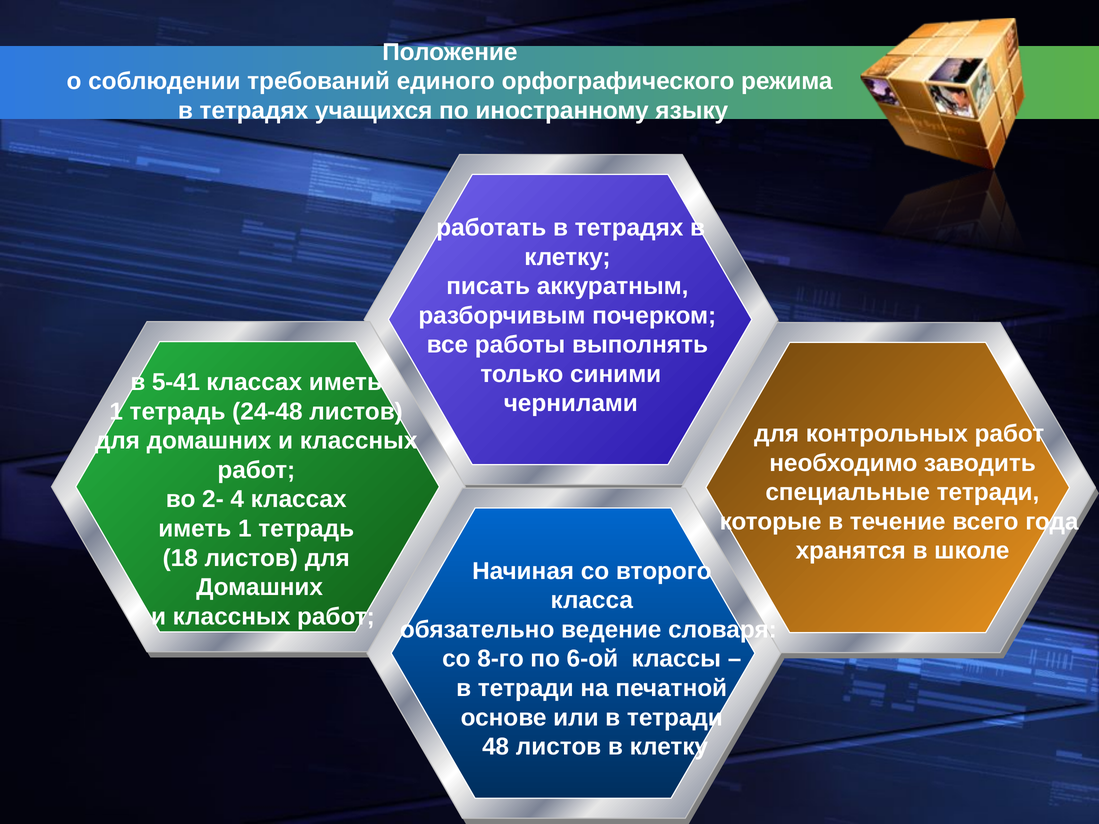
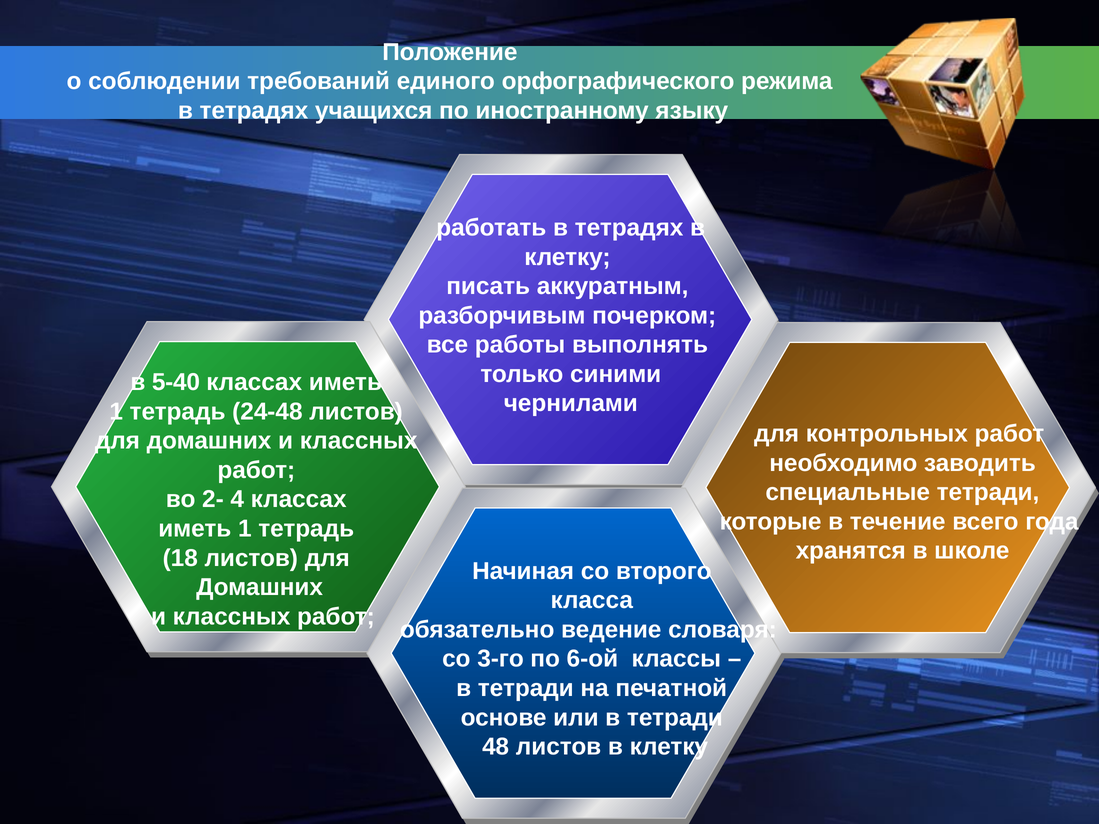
5-41: 5-41 -> 5-40
8-го: 8-го -> 3-го
